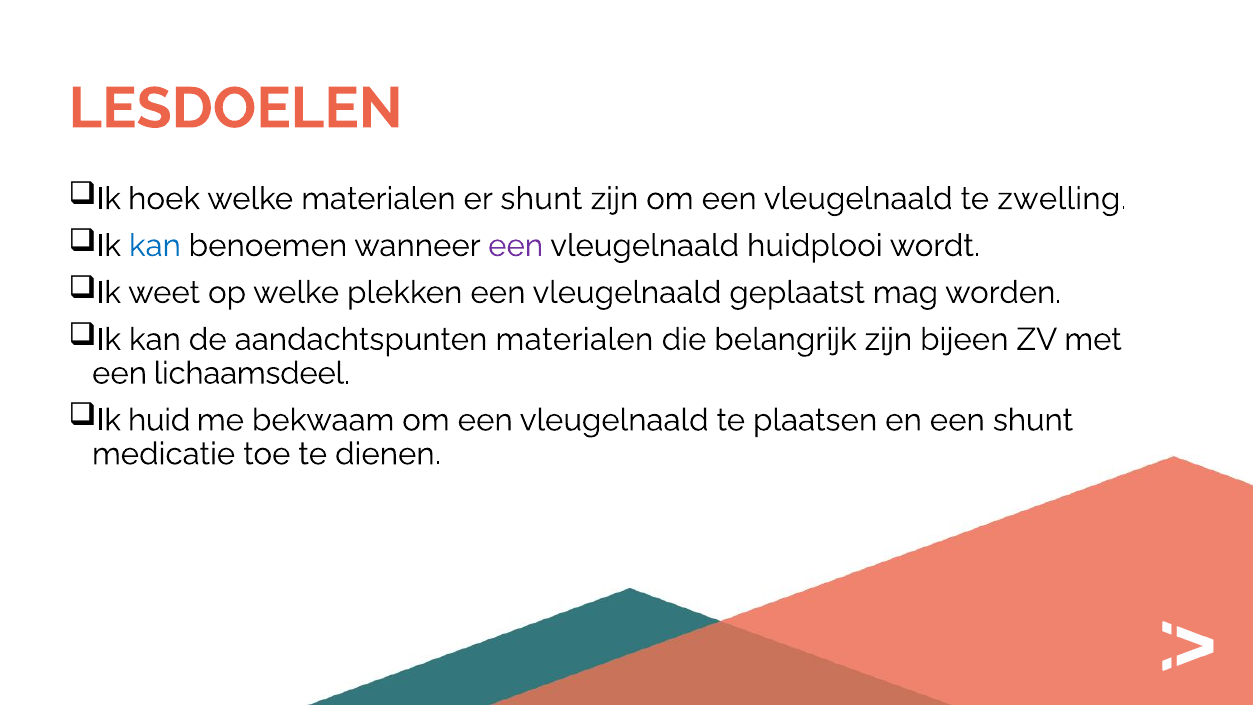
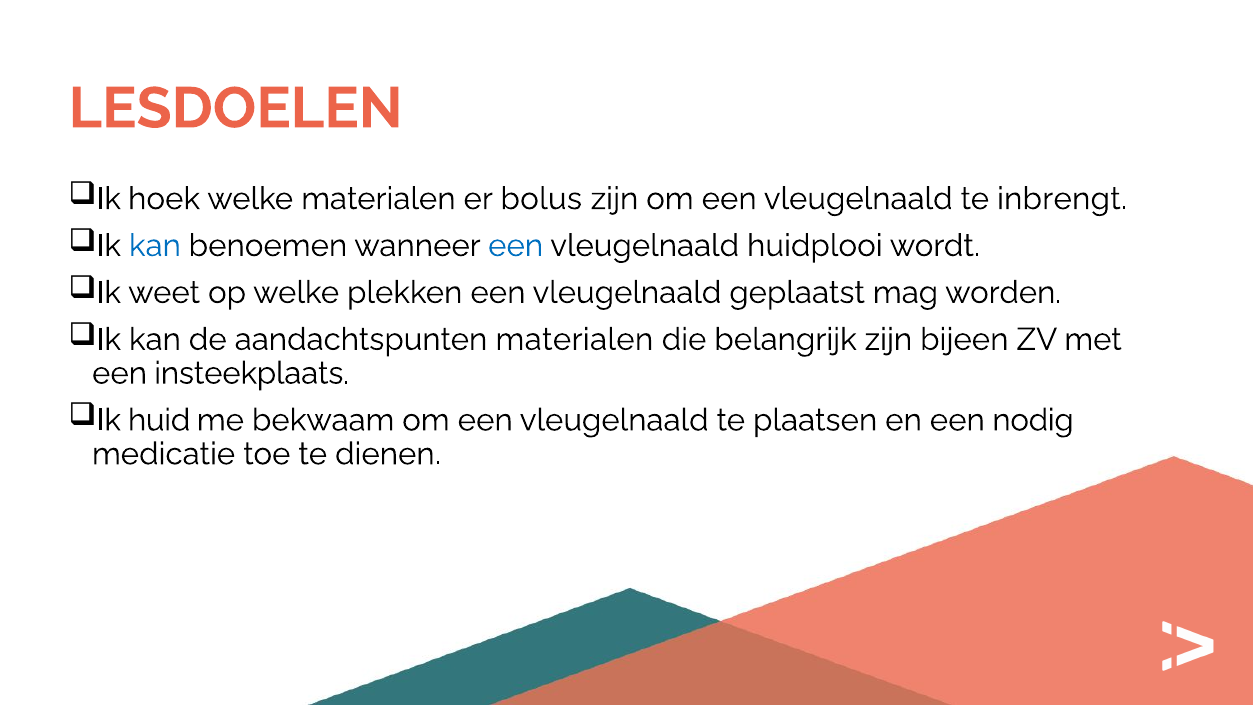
er shunt: shunt -> bolus
zwelling: zwelling -> inbrengt
een at (516, 246) colour: purple -> blue
lichaamsdeel: lichaamsdeel -> insteekplaats
een shunt: shunt -> nodig
